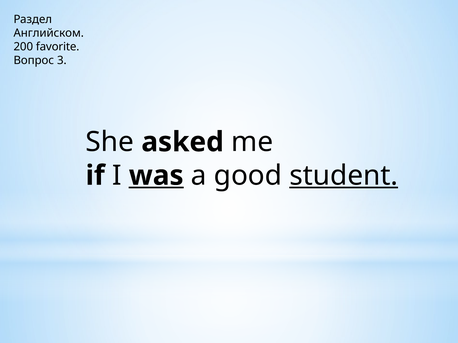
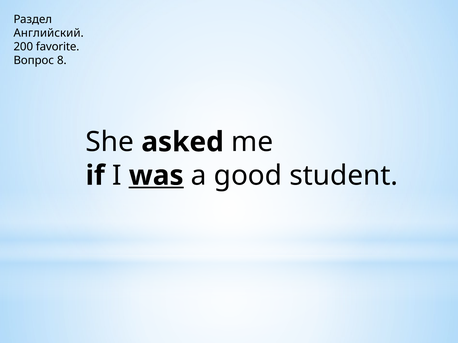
Английском: Английском -> Английский
3: 3 -> 8
student underline: present -> none
